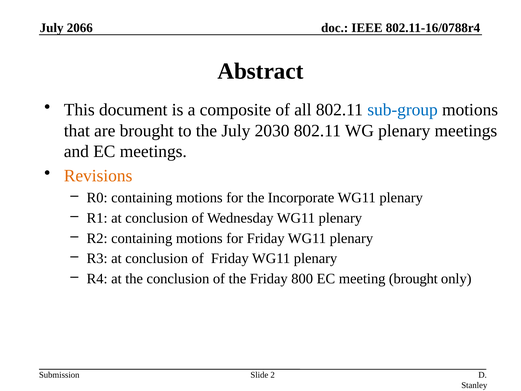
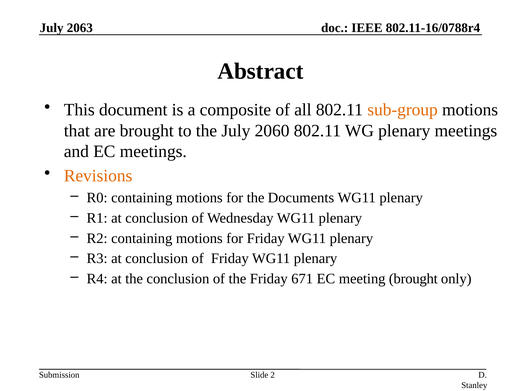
2066: 2066 -> 2063
sub-group colour: blue -> orange
2030: 2030 -> 2060
Incorporate: Incorporate -> Documents
800: 800 -> 671
